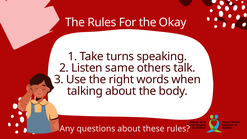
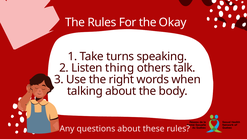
same: same -> thing
